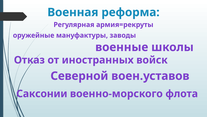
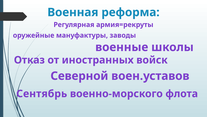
Саксонии: Саксонии -> Сентябрь
